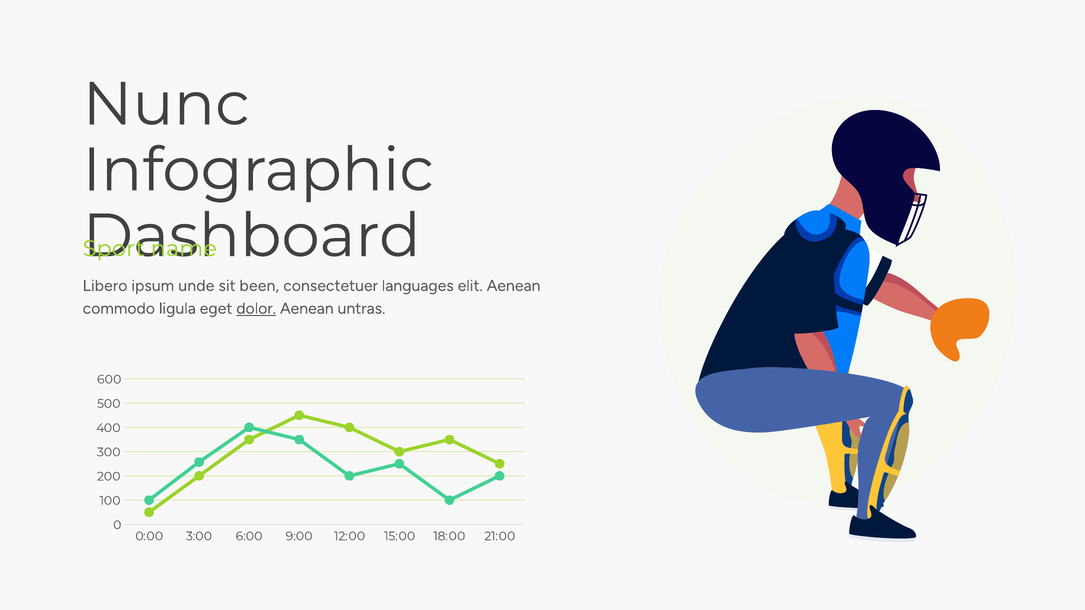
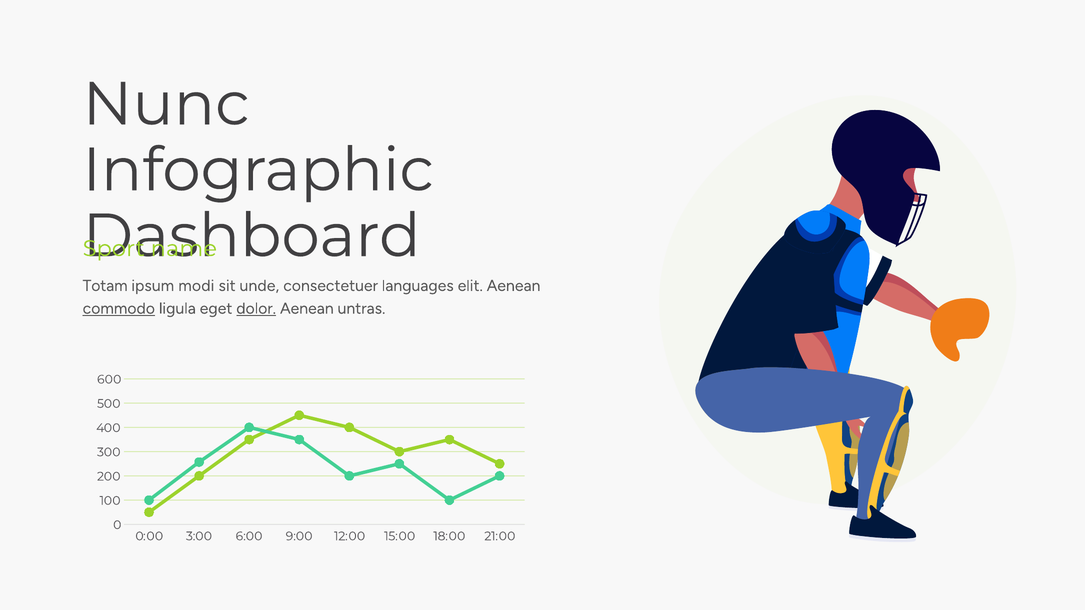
Libero: Libero -> Totam
unde: unde -> modi
been: been -> unde
commodo underline: none -> present
